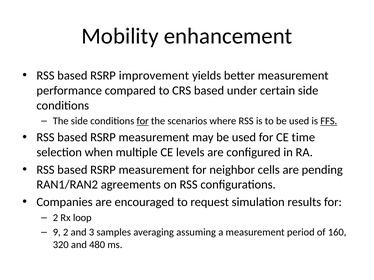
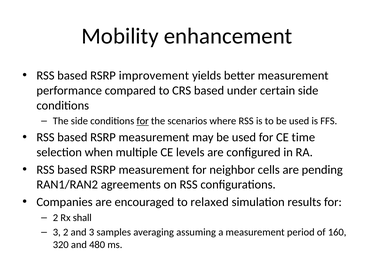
FFS underline: present -> none
request: request -> relaxed
loop: loop -> shall
9 at (57, 233): 9 -> 3
